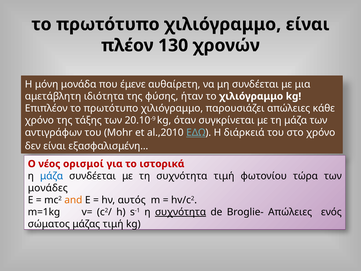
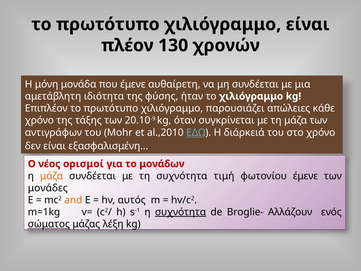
ιστορικά: ιστορικά -> μονάδων
μάζα at (52, 176) colour: blue -> orange
φωτονίου τώρα: τώρα -> έμενε
Broglie- Απώλειες: Απώλειες -> Αλλάζουν
σώματος underline: none -> present
μάζας τιμή: τιμή -> λέξη
